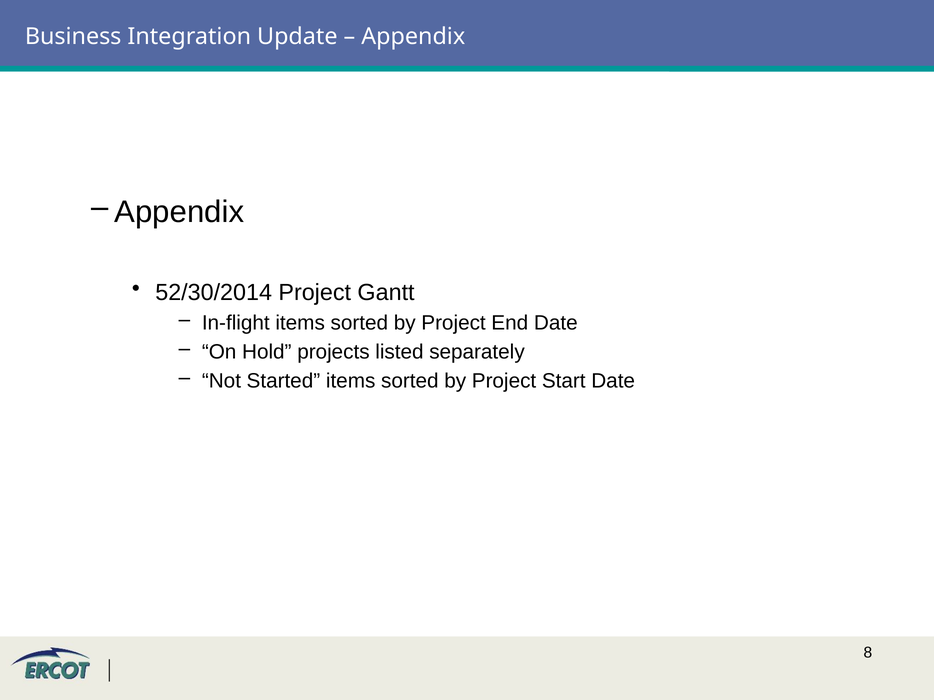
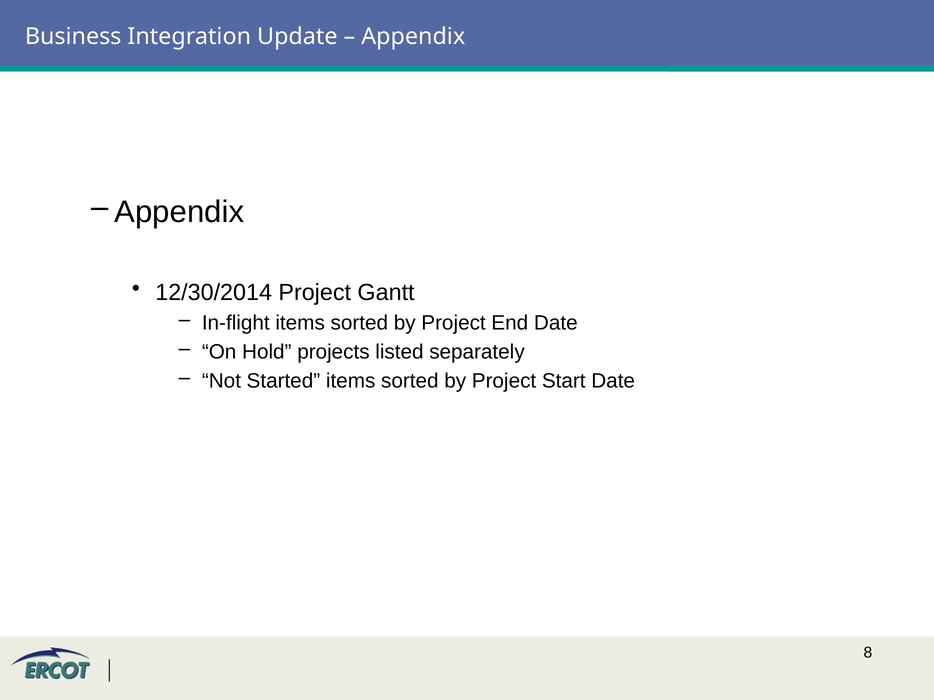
52/30/2014: 52/30/2014 -> 12/30/2014
